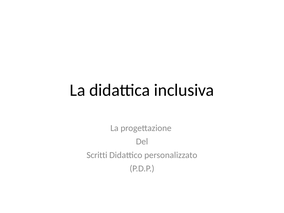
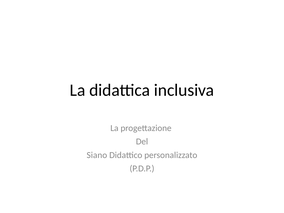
Scritti: Scritti -> Siano
